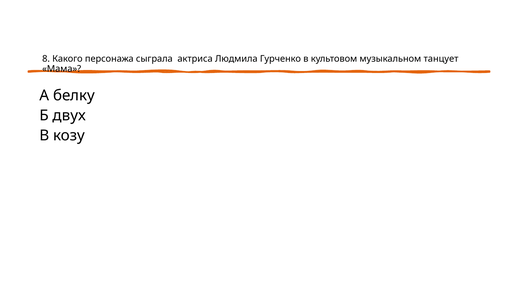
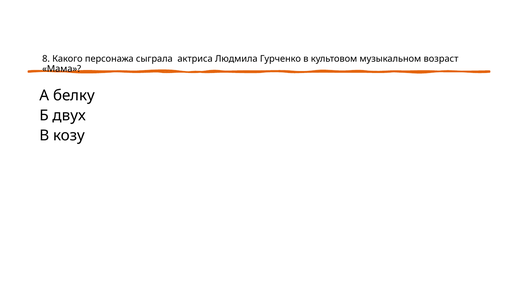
танцует: танцует -> возраст
